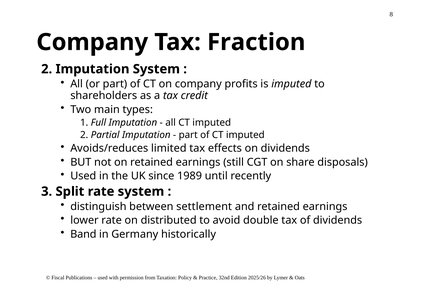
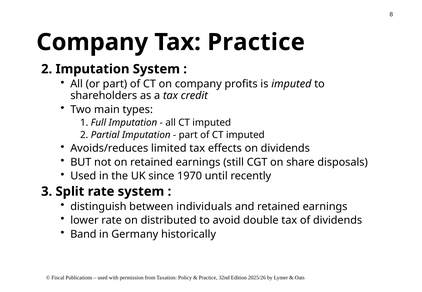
Tax Fraction: Fraction -> Practice
1989: 1989 -> 1970
settlement: settlement -> individuals
